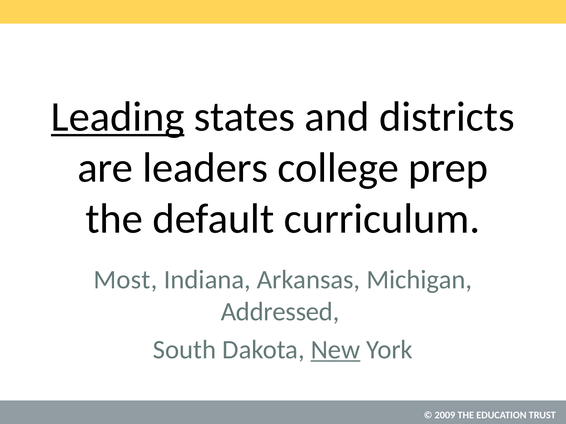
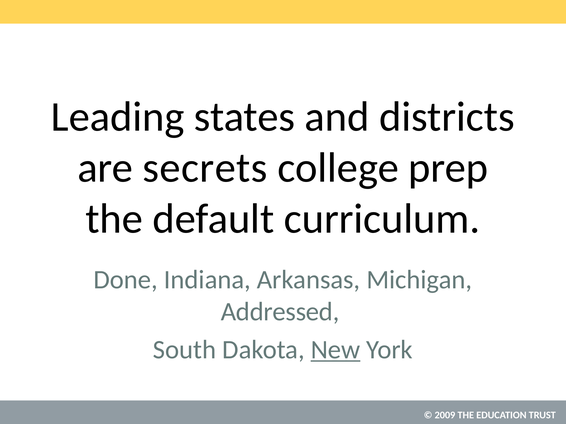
Leading underline: present -> none
leaders: leaders -> secrets
Most: Most -> Done
